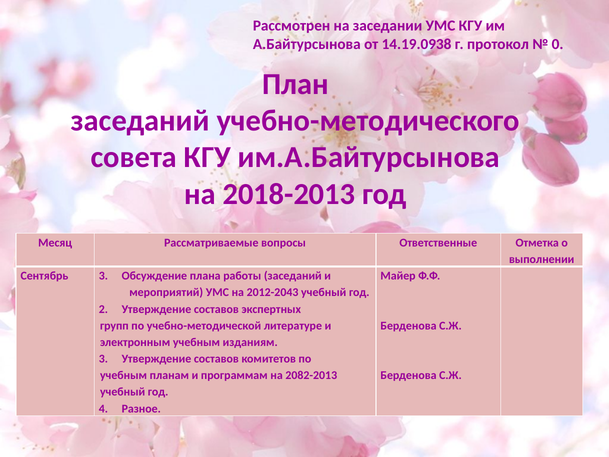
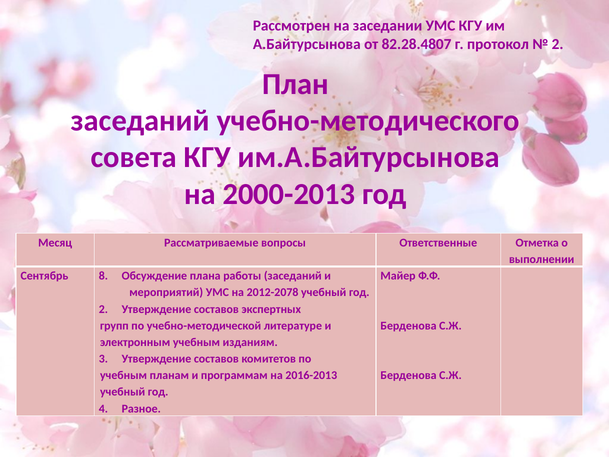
14.19.0938: 14.19.0938 -> 82.28.4807
0 at (558, 44): 0 -> 2
2018-2013: 2018-2013 -> 2000-2013
Сентябрь 3: 3 -> 8
2012-2043: 2012-2043 -> 2012-2078
2082-2013: 2082-2013 -> 2016-2013
